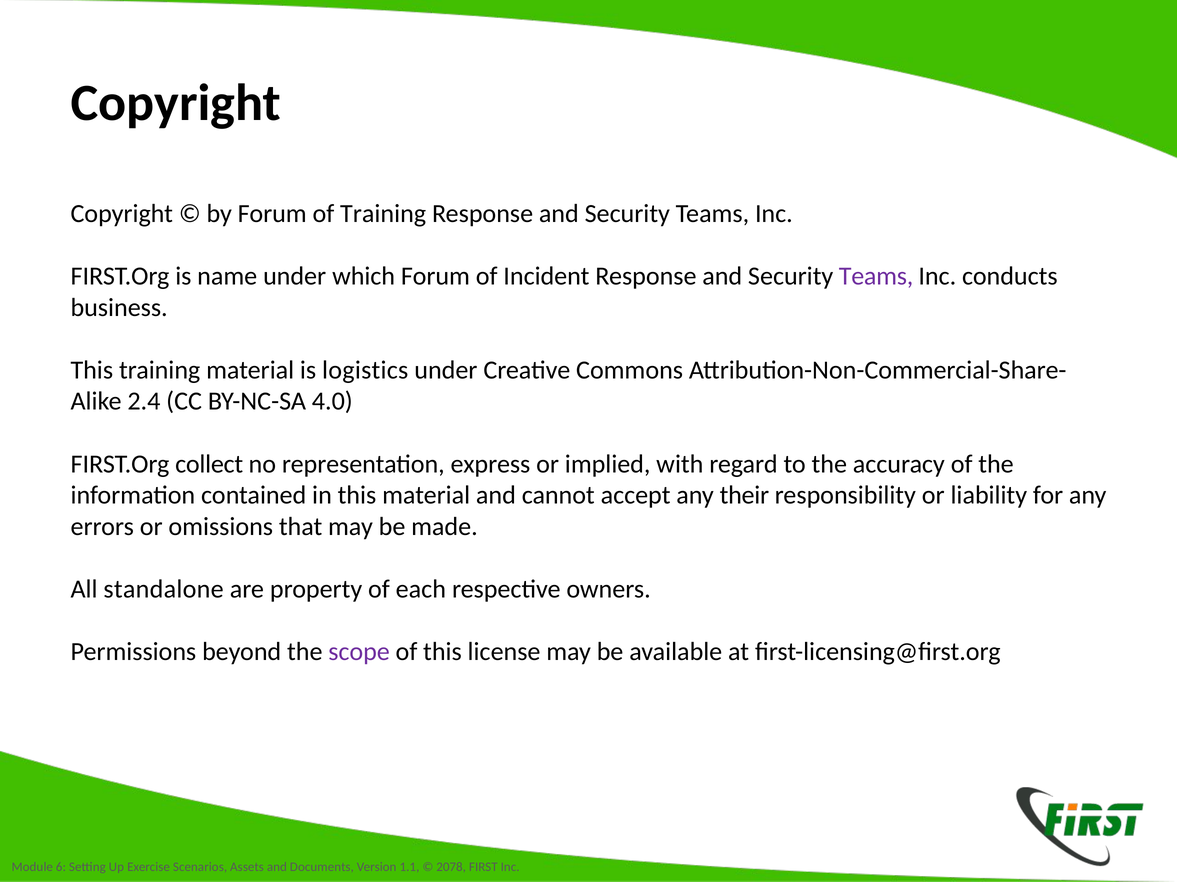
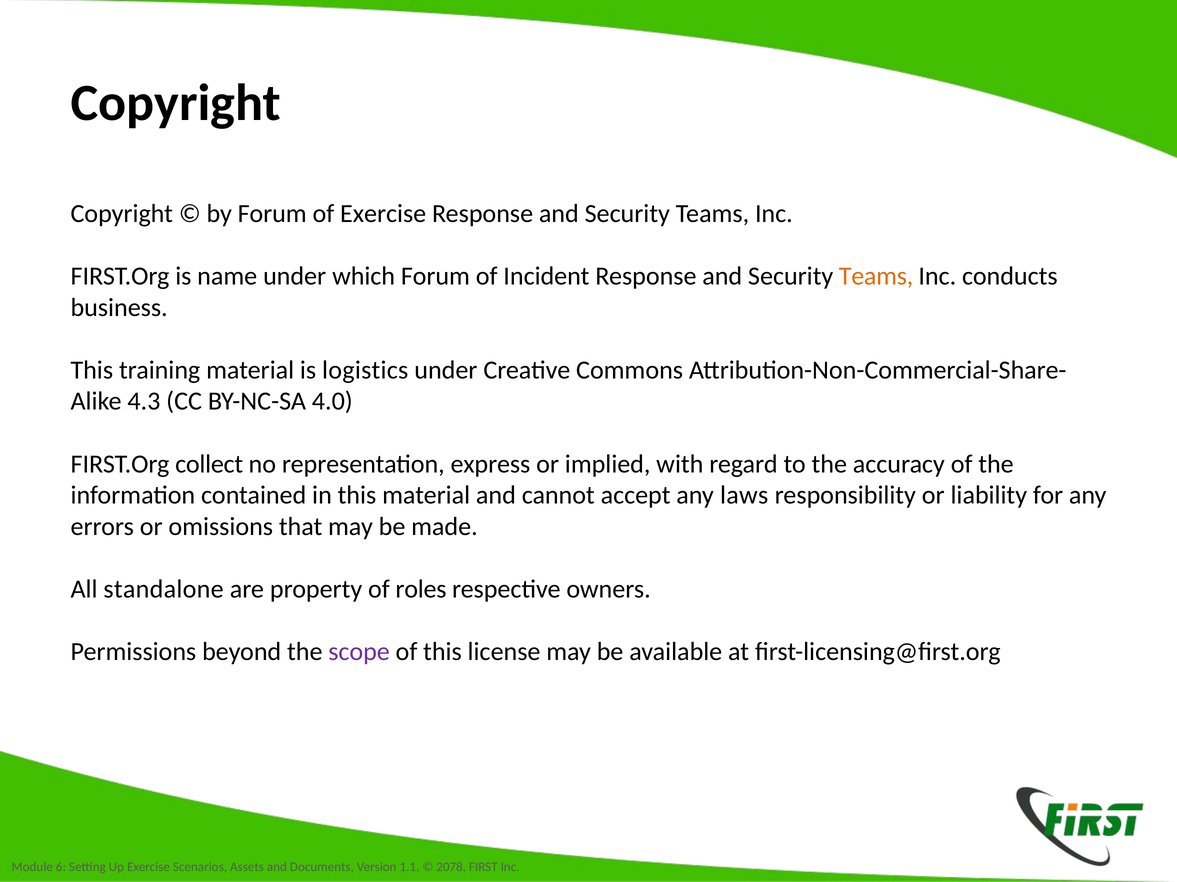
of Training: Training -> Exercise
Teams at (876, 276) colour: purple -> orange
2.4: 2.4 -> 4.3
their: their -> laws
each: each -> roles
